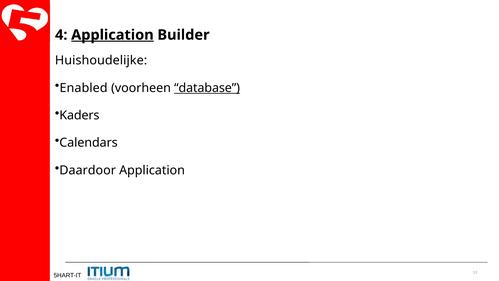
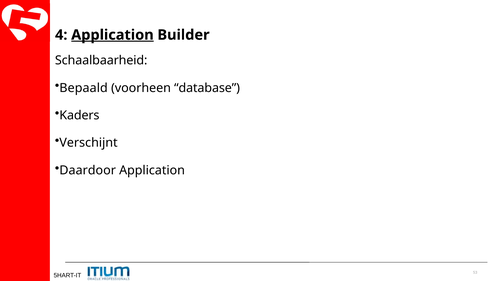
Huishoudelijke: Huishoudelijke -> Schaalbaarheid
Enabled: Enabled -> Bepaald
database underline: present -> none
Calendars: Calendars -> Verschijnt
